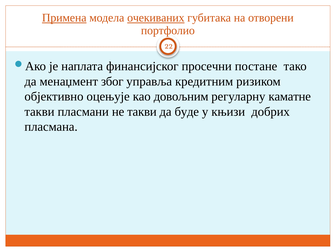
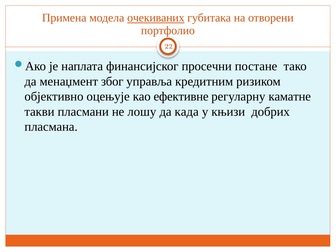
Примена underline: present -> none
довољним: довољним -> ефективне
не такви: такви -> лошу
буде: буде -> када
